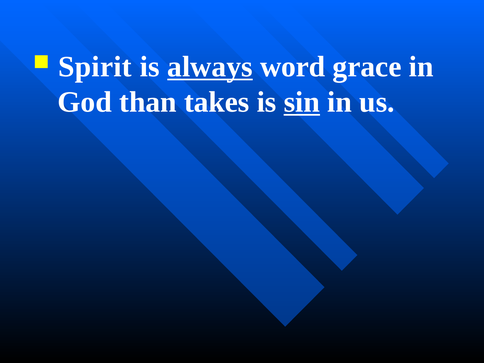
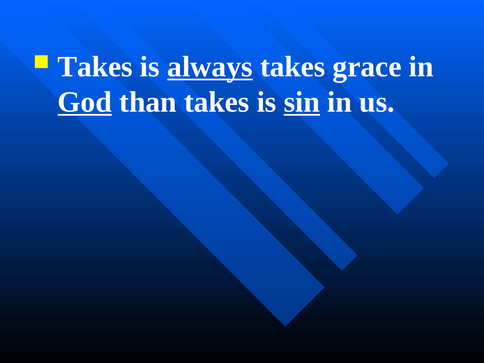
Spirit at (95, 67): Spirit -> Takes
always word: word -> takes
God underline: none -> present
